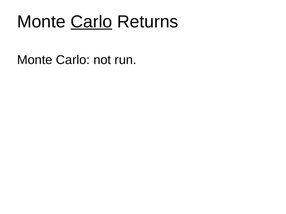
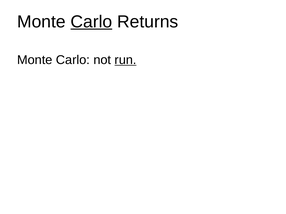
run underline: none -> present
